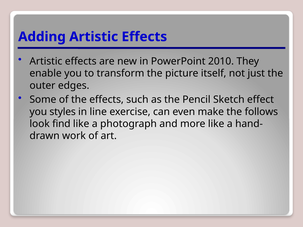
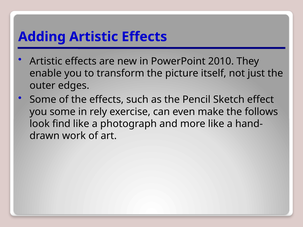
you styles: styles -> some
line: line -> rely
